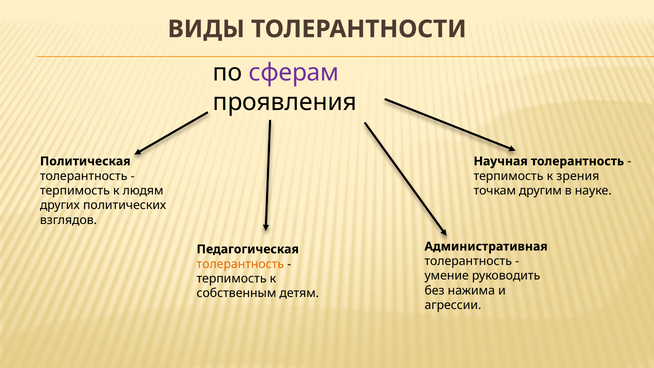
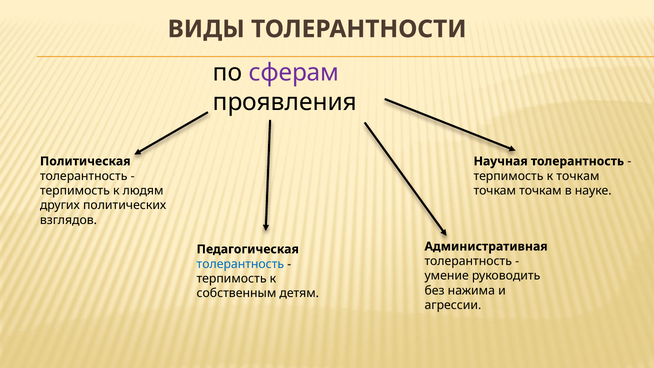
к зрения: зрения -> точкам
другим at (540, 191): другим -> точкам
толерантность at (240, 264) colour: orange -> blue
